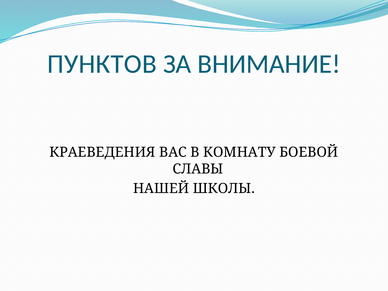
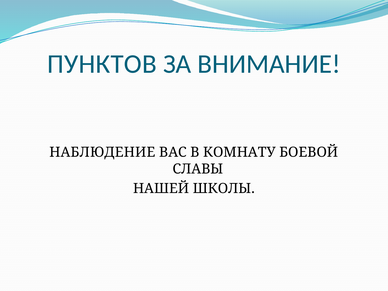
КРАЕВЕДЕНИЯ: КРАЕВЕДЕНИЯ -> НАБЛЮДЕНИЕ
